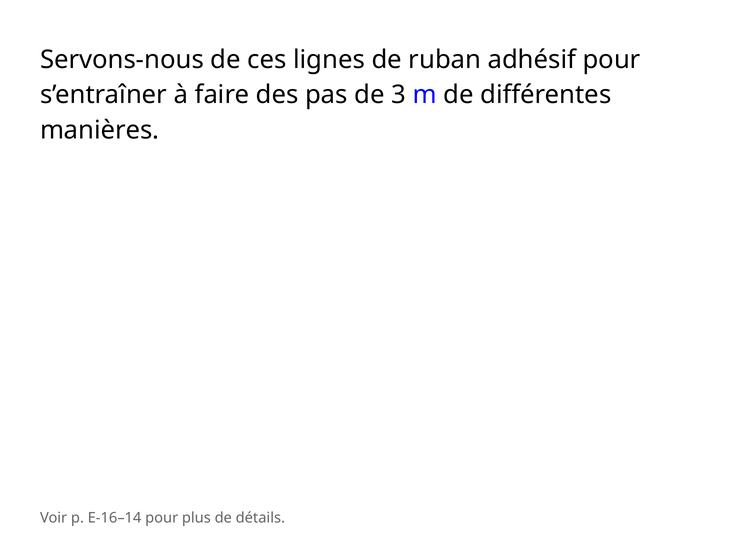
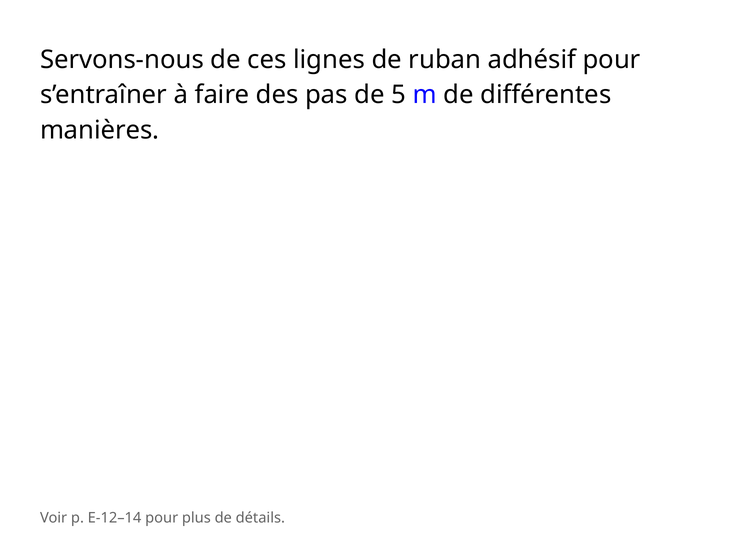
3: 3 -> 5
E-16–14: E-16–14 -> E-12–14
